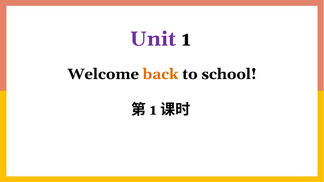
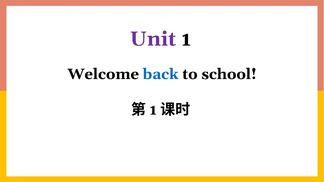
back colour: orange -> blue
